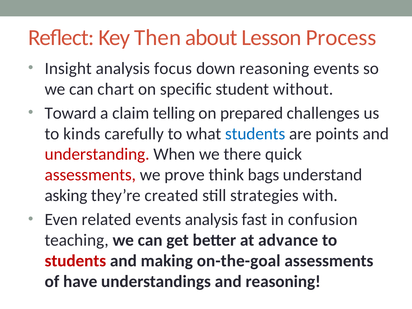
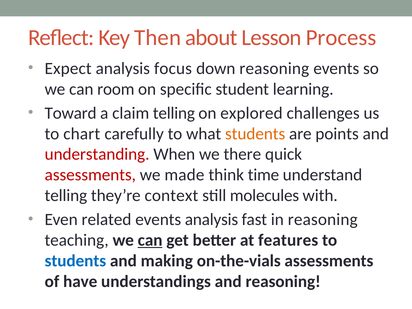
Insight: Insight -> Expect
chart: chart -> room
without: without -> learning
prepared: prepared -> explored
kinds: kinds -> chart
students at (255, 134) colour: blue -> orange
prove: prove -> made
bags: bags -> time
asking at (66, 196): asking -> telling
created: created -> context
strategies: strategies -> molecules
in confusion: confusion -> reasoning
can at (150, 240) underline: none -> present
advance: advance -> features
students at (75, 261) colour: red -> blue
on-the-goal: on-the-goal -> on-the-vials
